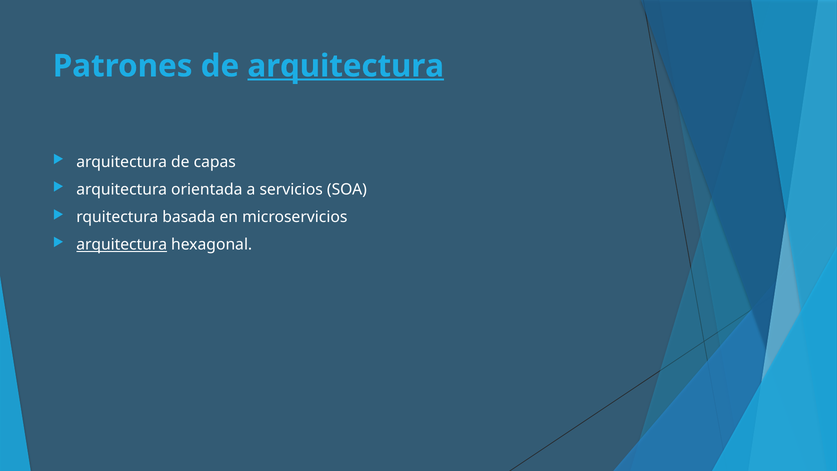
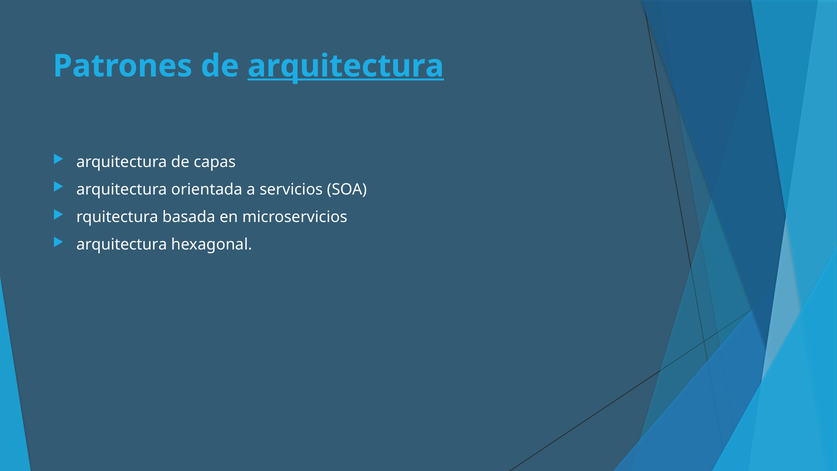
arquitectura at (122, 245) underline: present -> none
